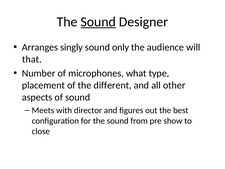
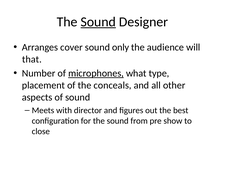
singly: singly -> cover
microphones underline: none -> present
different: different -> conceals
